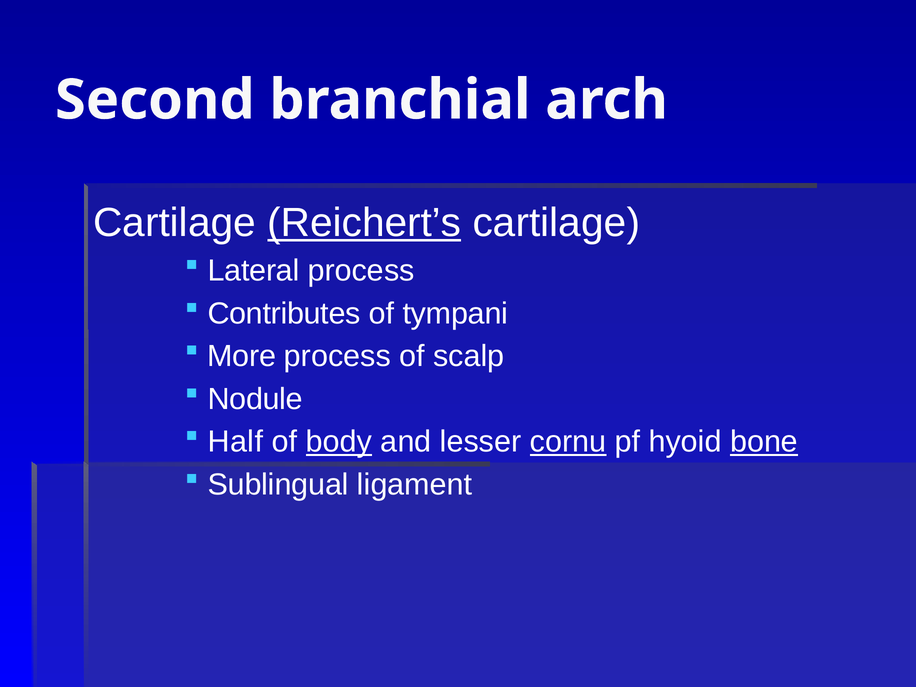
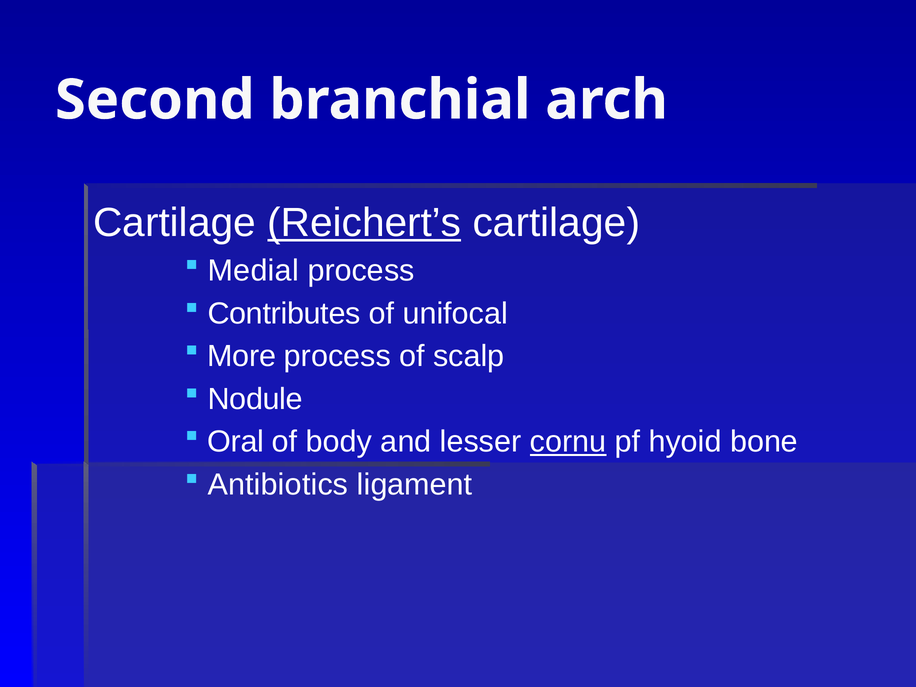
Lateral: Lateral -> Medial
tympani: tympani -> unifocal
Half: Half -> Oral
body underline: present -> none
bone underline: present -> none
Sublingual: Sublingual -> Antibiotics
